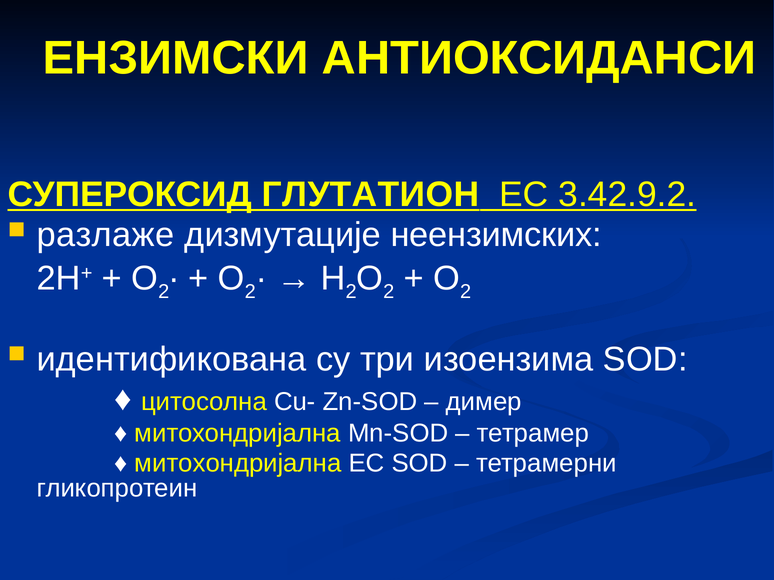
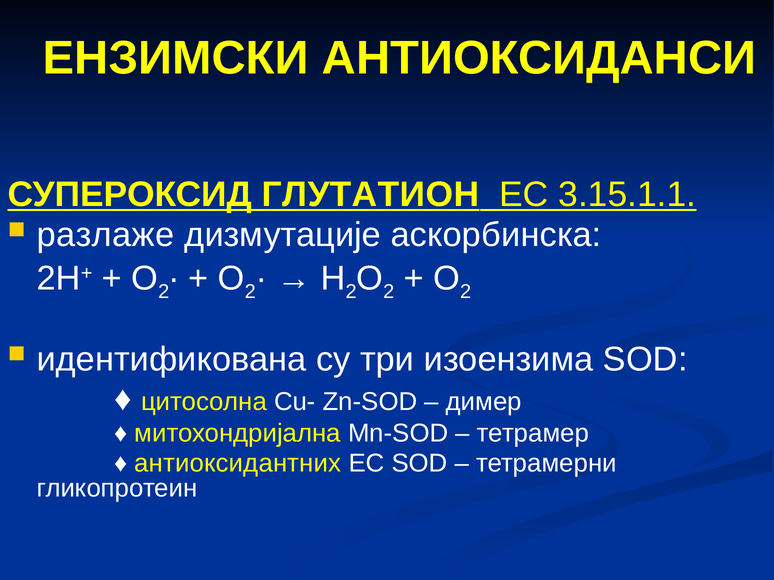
3.42.9.2: 3.42.9.2 -> 3.15.1.1
неензимских: неензимских -> аскорбинска
митохондријална at (238, 464): митохондријална -> антиоксидантних
